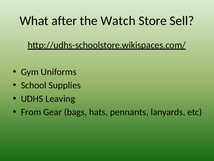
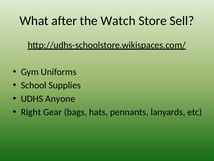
Leaving: Leaving -> Anyone
From: From -> Right
